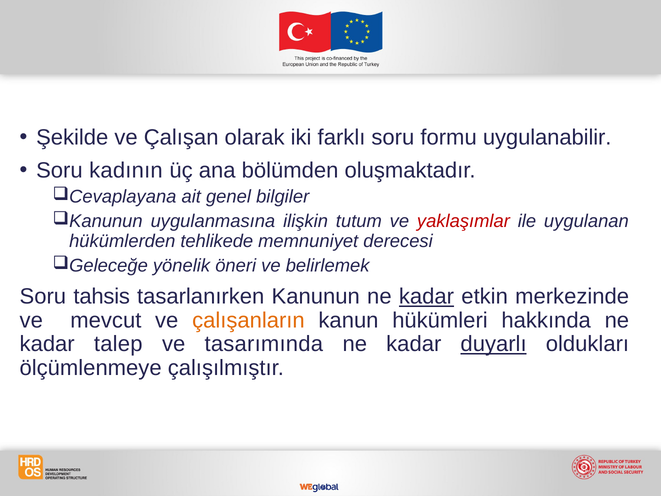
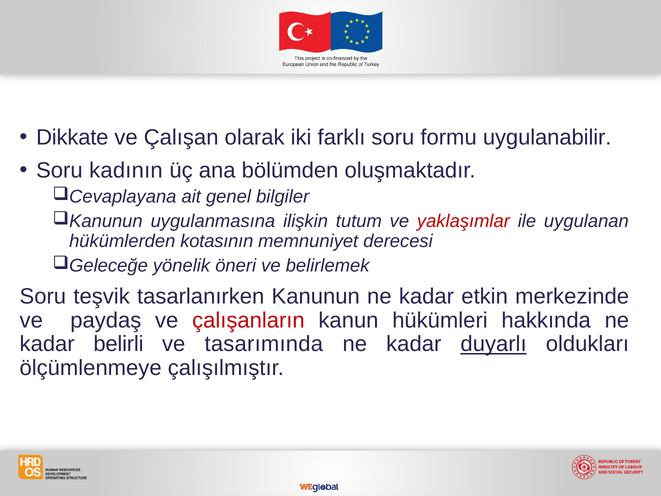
Şekilde: Şekilde -> Dikkate
tehlikede: tehlikede -> kotasının
tahsis: tahsis -> teşvik
kadar at (426, 296) underline: present -> none
mevcut: mevcut -> paydaş
çalışanların colour: orange -> red
talep: talep -> belirli
